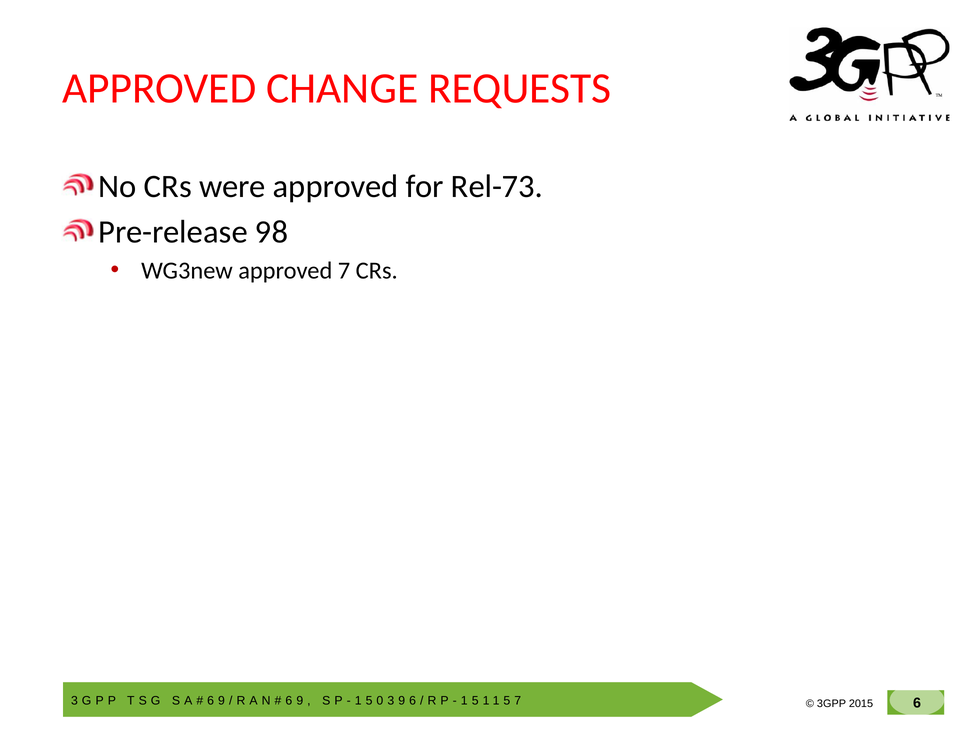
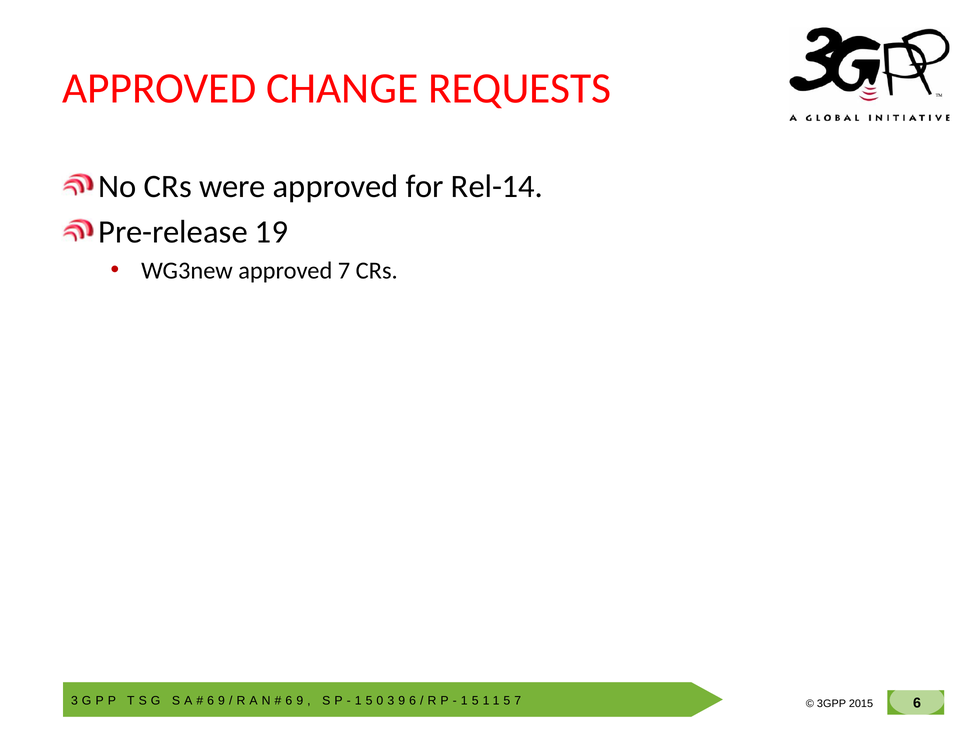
Rel-73: Rel-73 -> Rel-14
98: 98 -> 19
